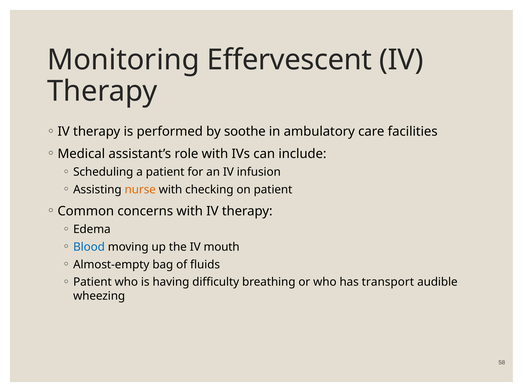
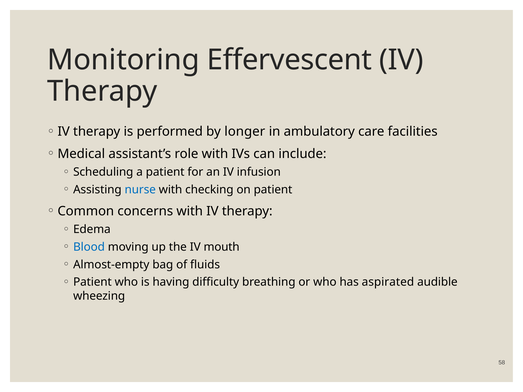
soothe: soothe -> longer
nurse colour: orange -> blue
transport: transport -> aspirated
